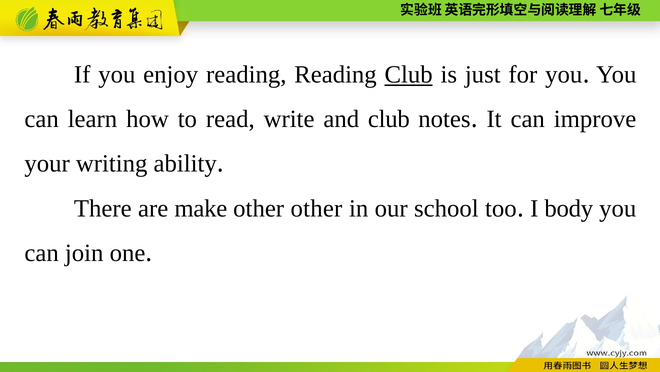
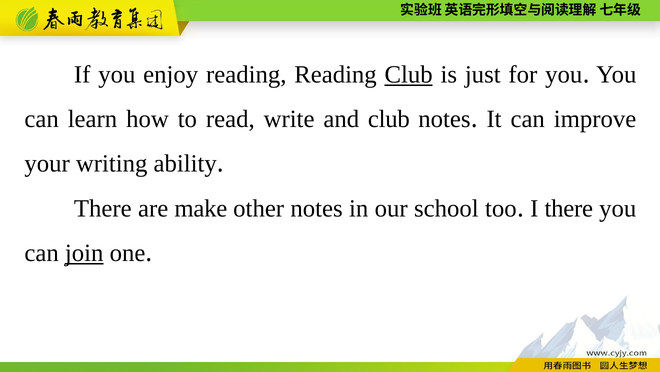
other other: other -> notes
I body: body -> there
join underline: none -> present
